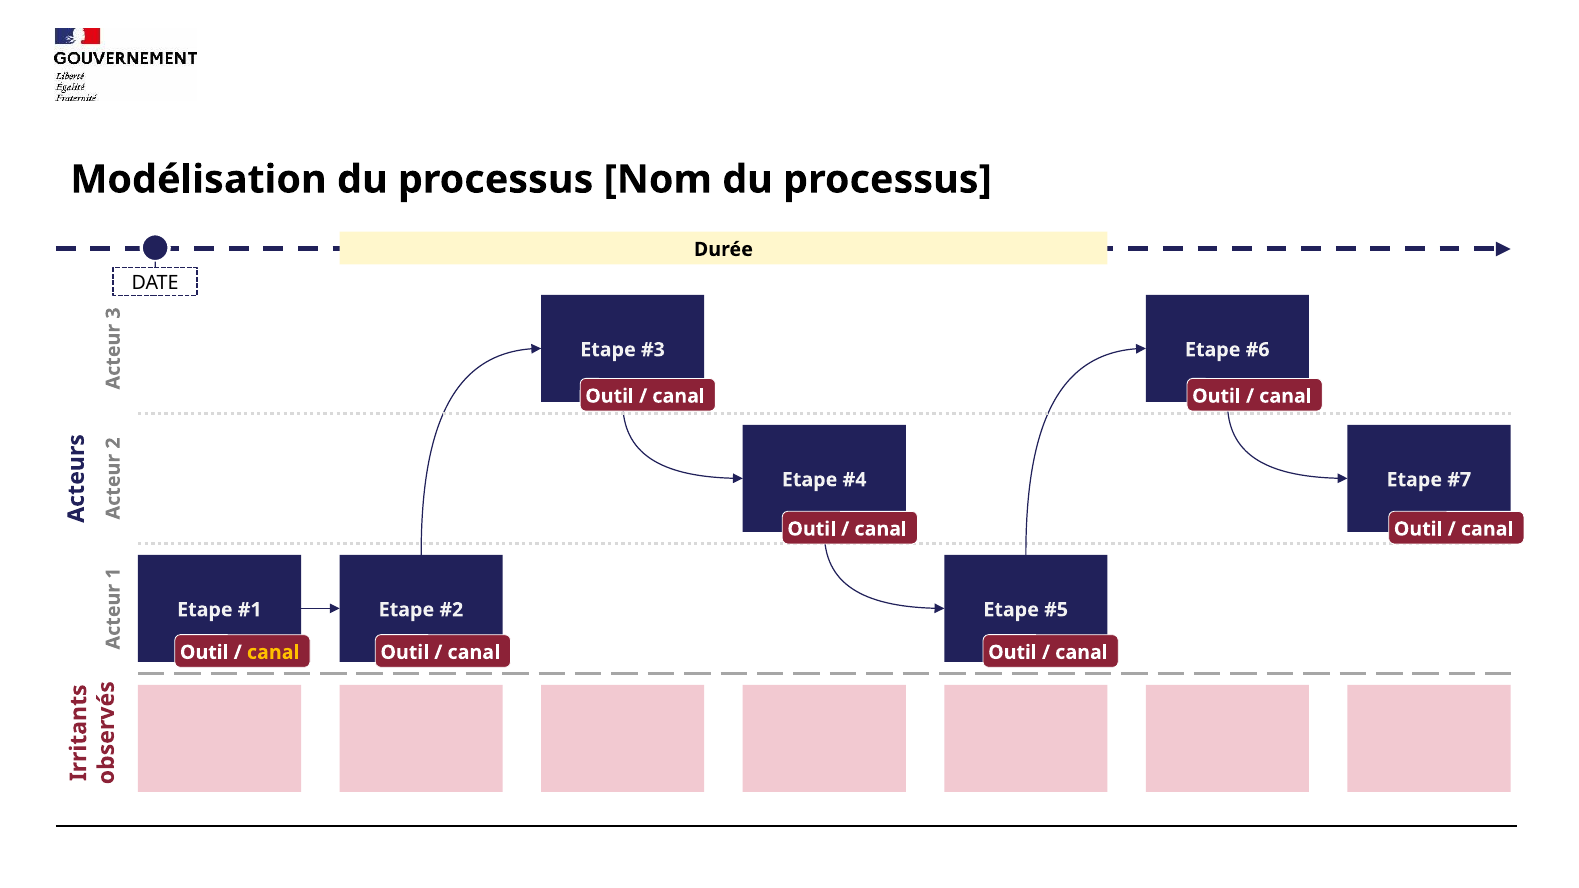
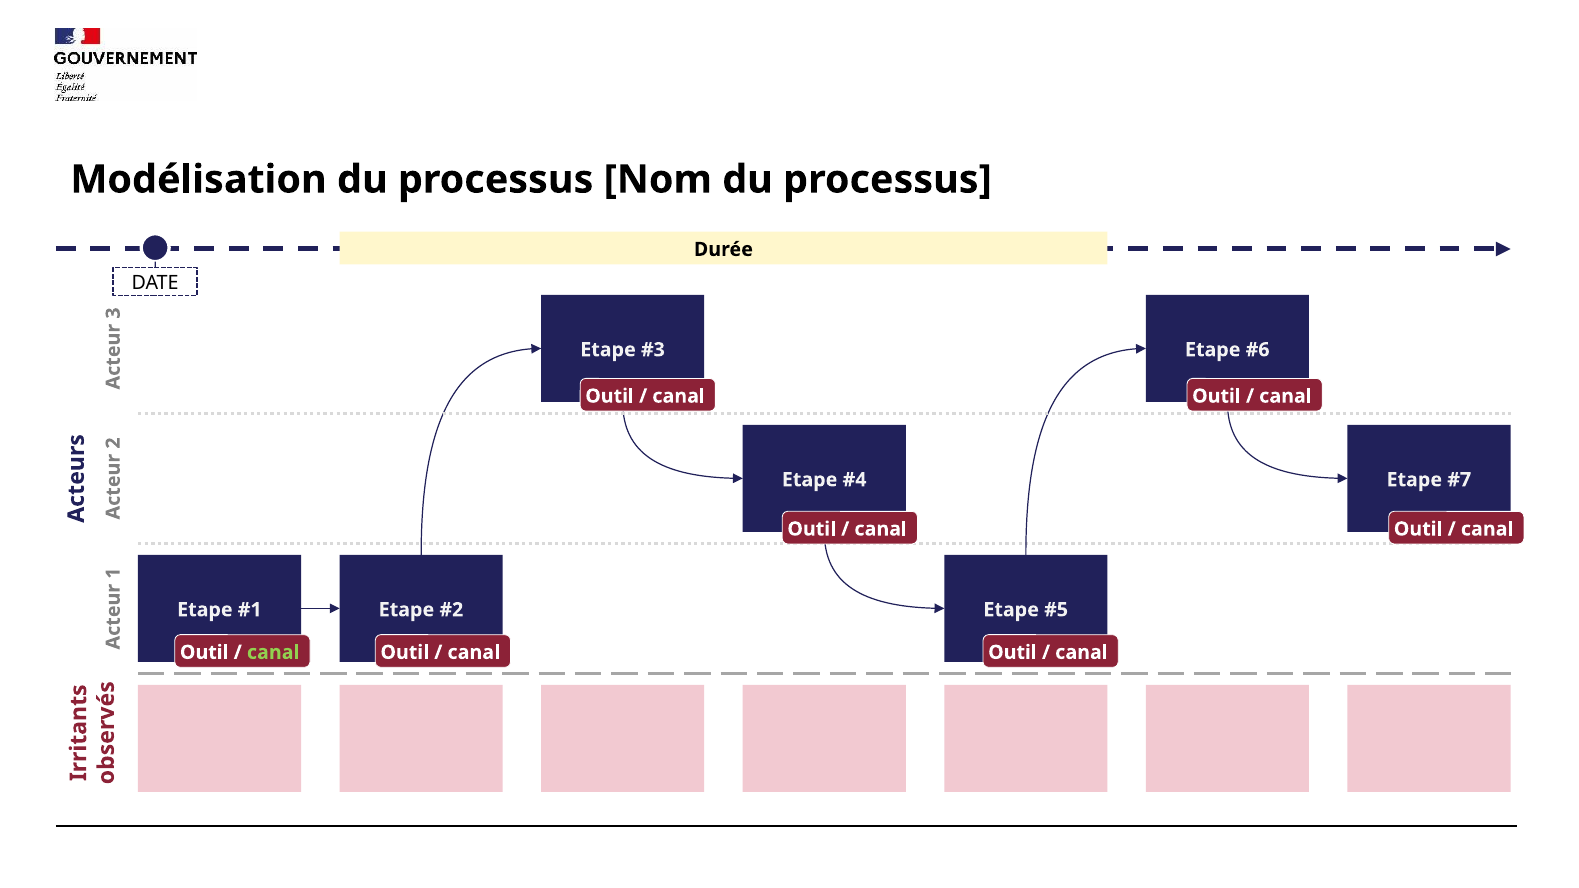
canal at (273, 652) colour: yellow -> light green
